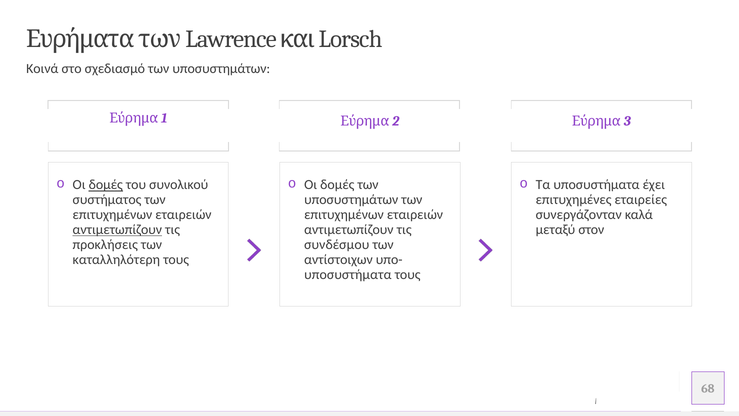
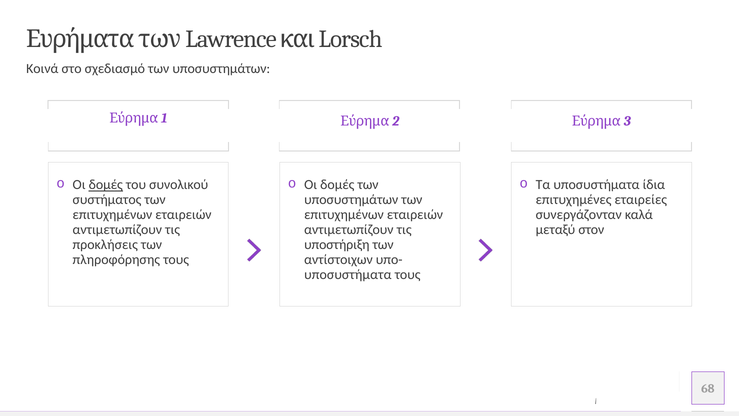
έχει: έχει -> ίδια
αντιμετωπίζουν at (117, 230) underline: present -> none
συνδέσμου: συνδέσμου -> υποστήριξη
καταλληλότερη: καταλληλότερη -> πληροφόρησης
